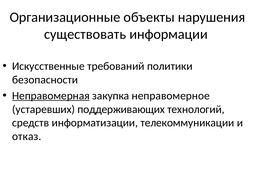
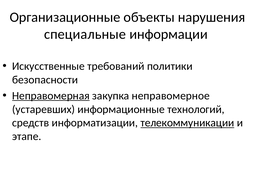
существовать: существовать -> специальные
поддерживающих: поддерживающих -> информационные
телекоммуникации underline: none -> present
отказ: отказ -> этапе
